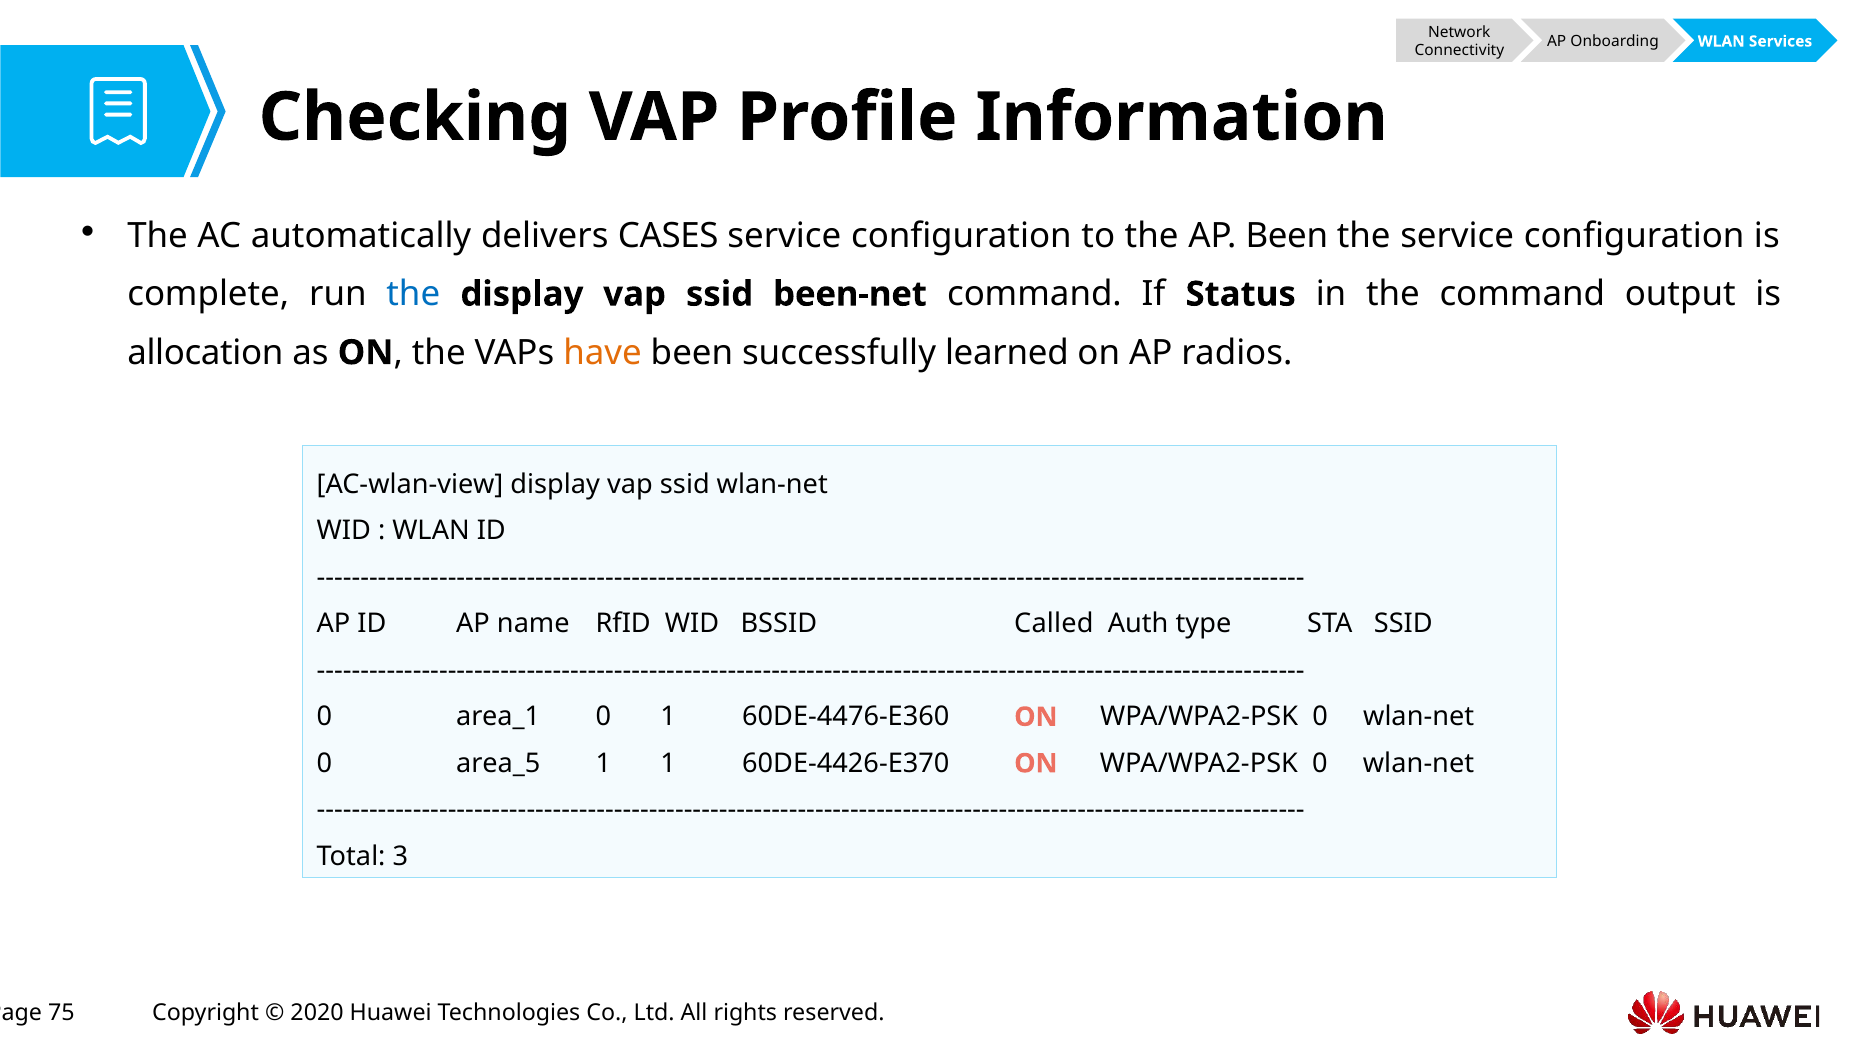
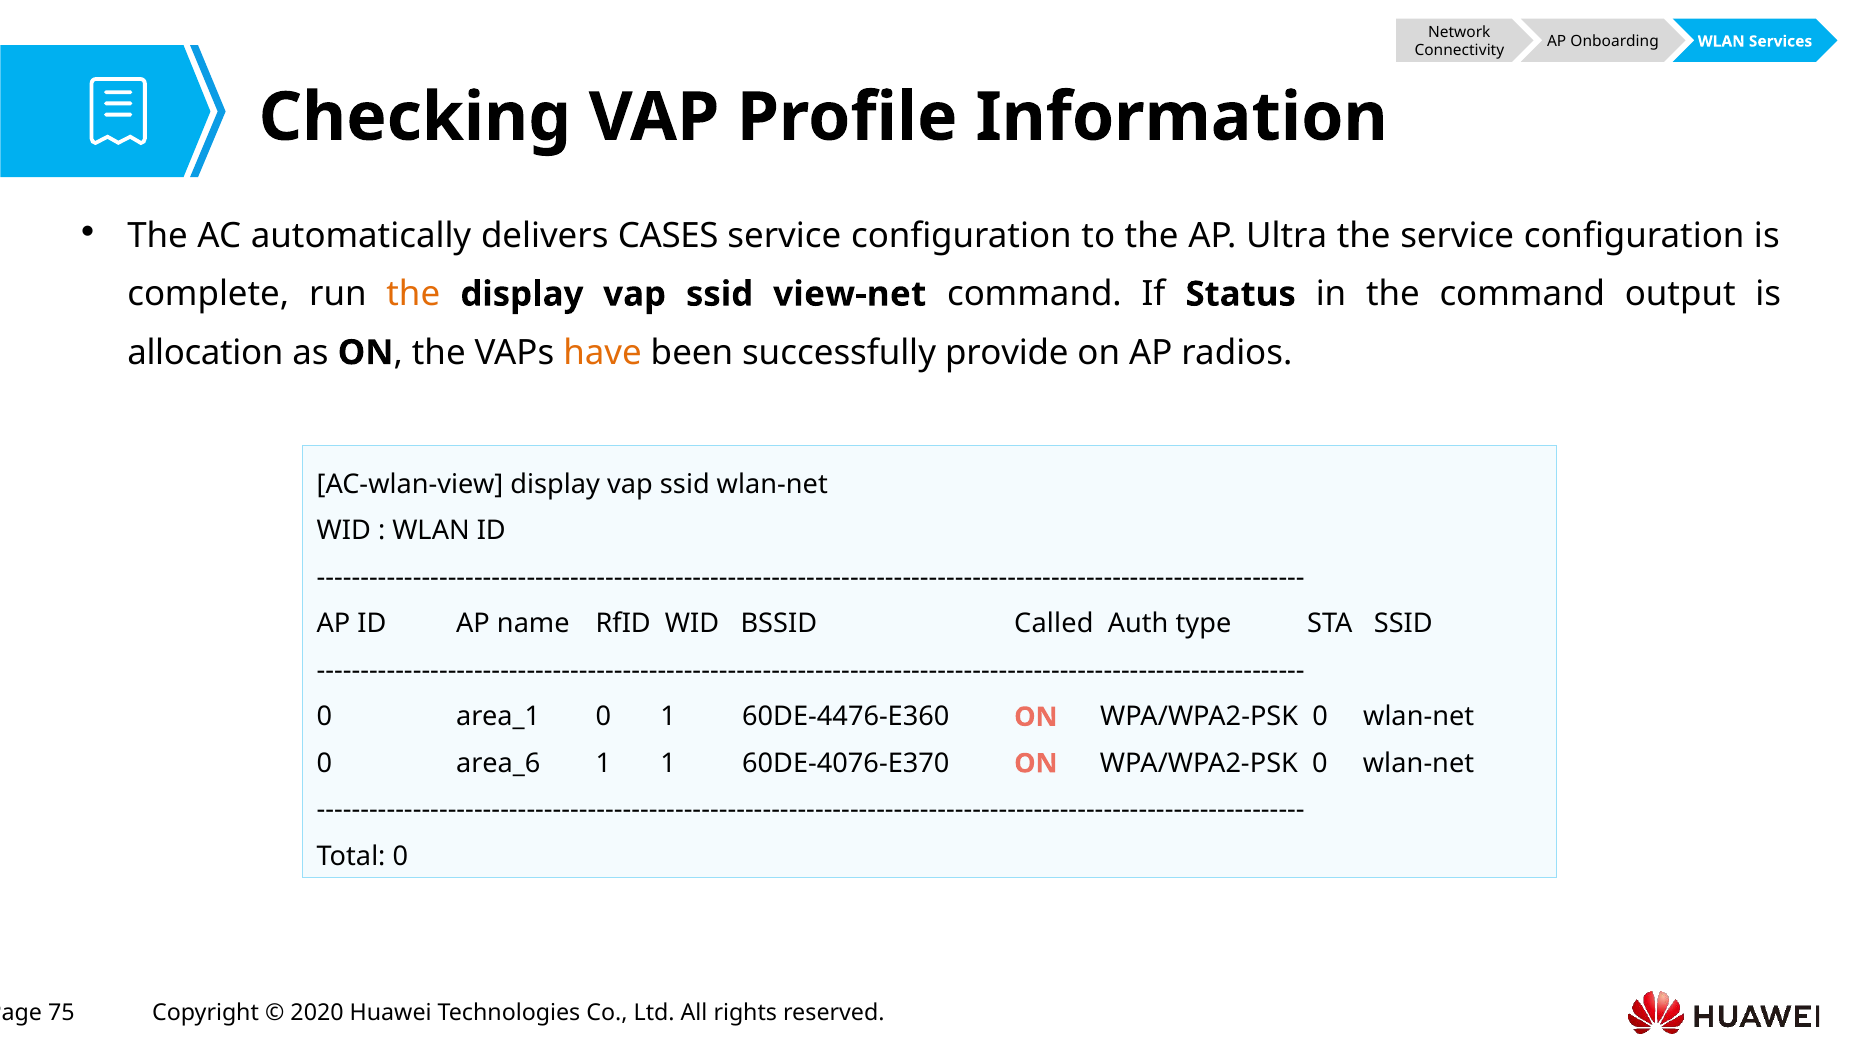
AP Been: Been -> Ultra
the at (413, 294) colour: blue -> orange
been-net: been-net -> view-net
learned: learned -> provide
area_5: area_5 -> area_6
60DE-4426-E370: 60DE-4426-E370 -> 60DE-4076-E370
Total 3: 3 -> 0
